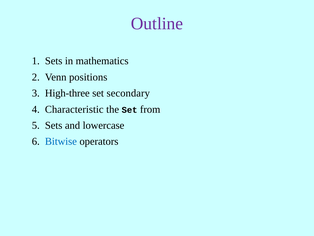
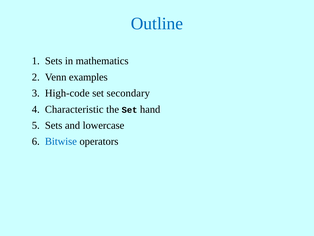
Outline colour: purple -> blue
positions: positions -> examples
High-three: High-three -> High-code
from: from -> hand
